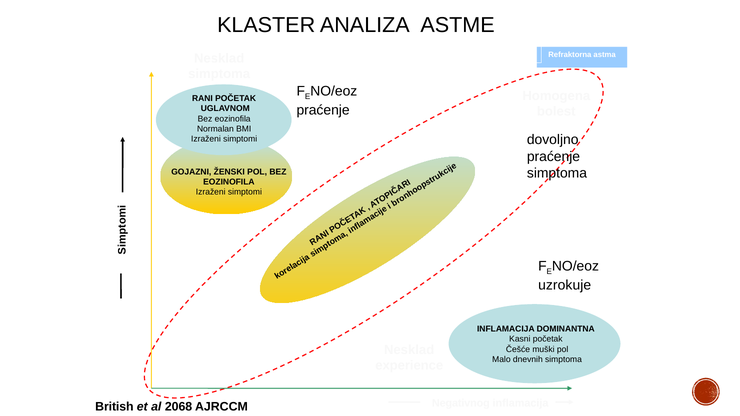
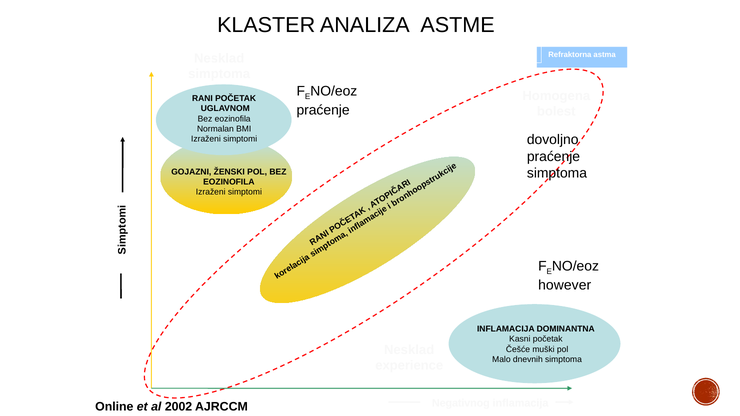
uzrokuje: uzrokuje -> however
British: British -> Online
2068: 2068 -> 2002
